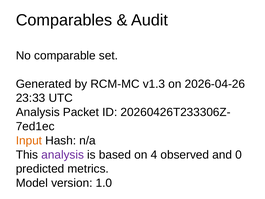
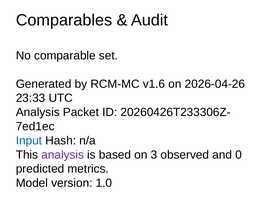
v1.3: v1.3 -> v1.6
Input colour: orange -> blue
4: 4 -> 3
